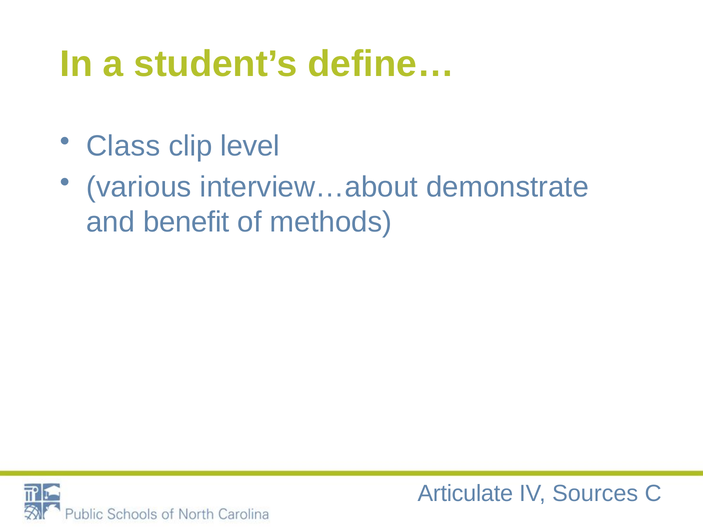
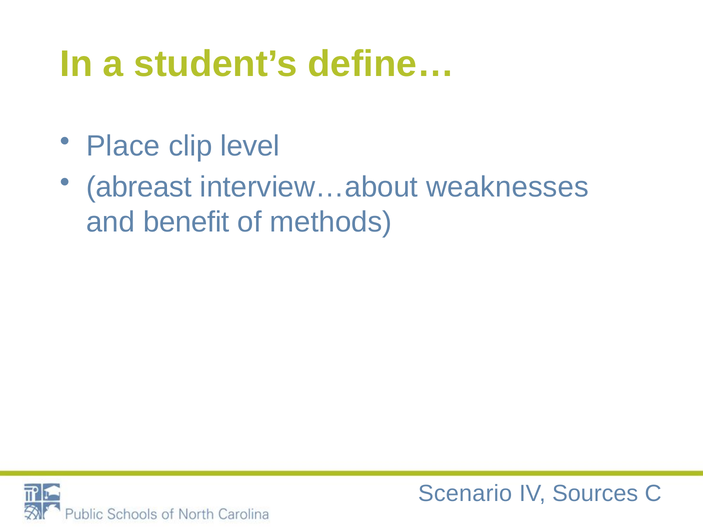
Class: Class -> Place
various: various -> abreast
demonstrate: demonstrate -> weaknesses
Articulate: Articulate -> Scenario
